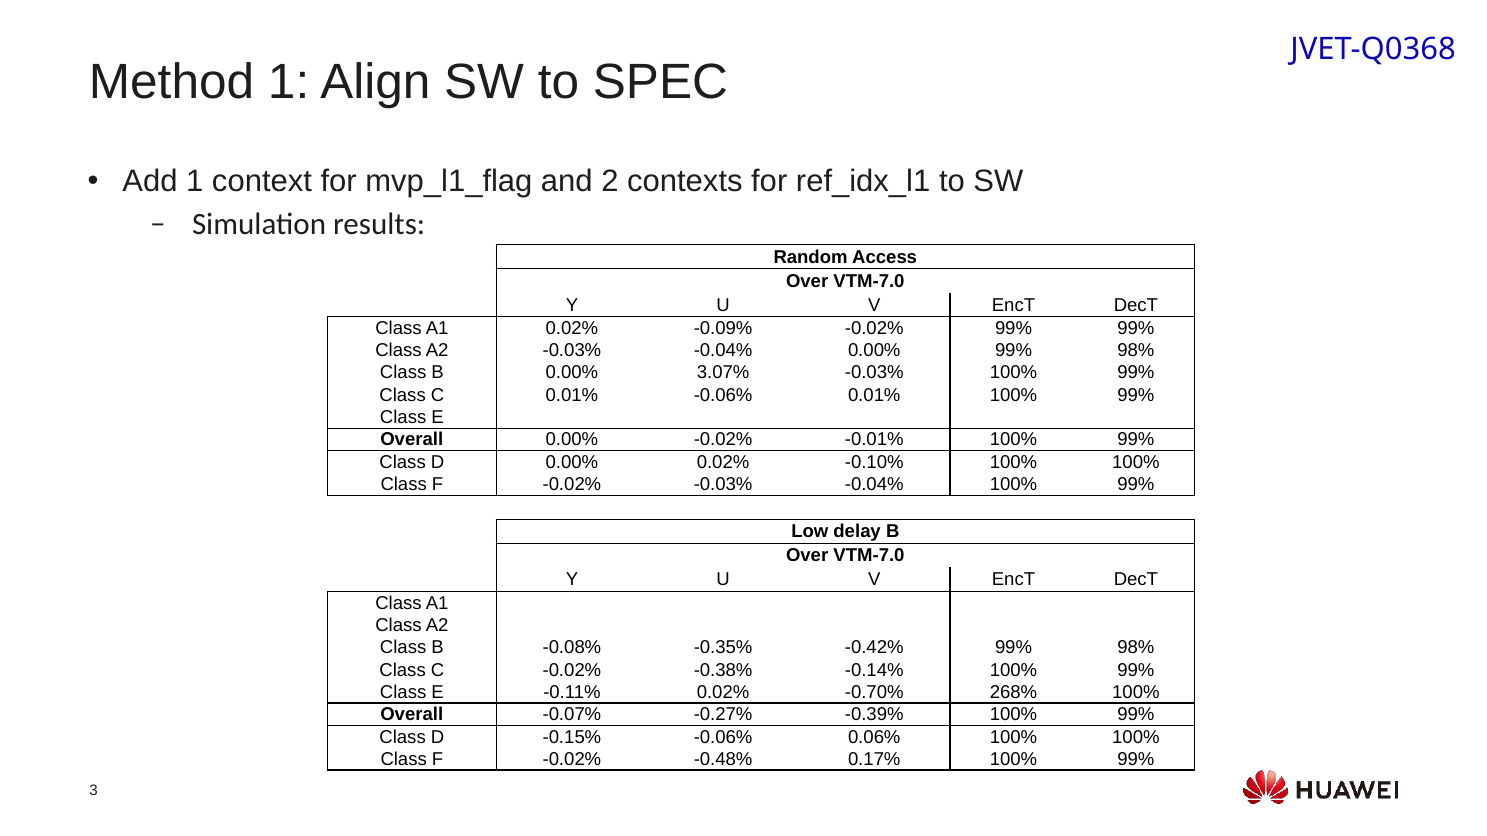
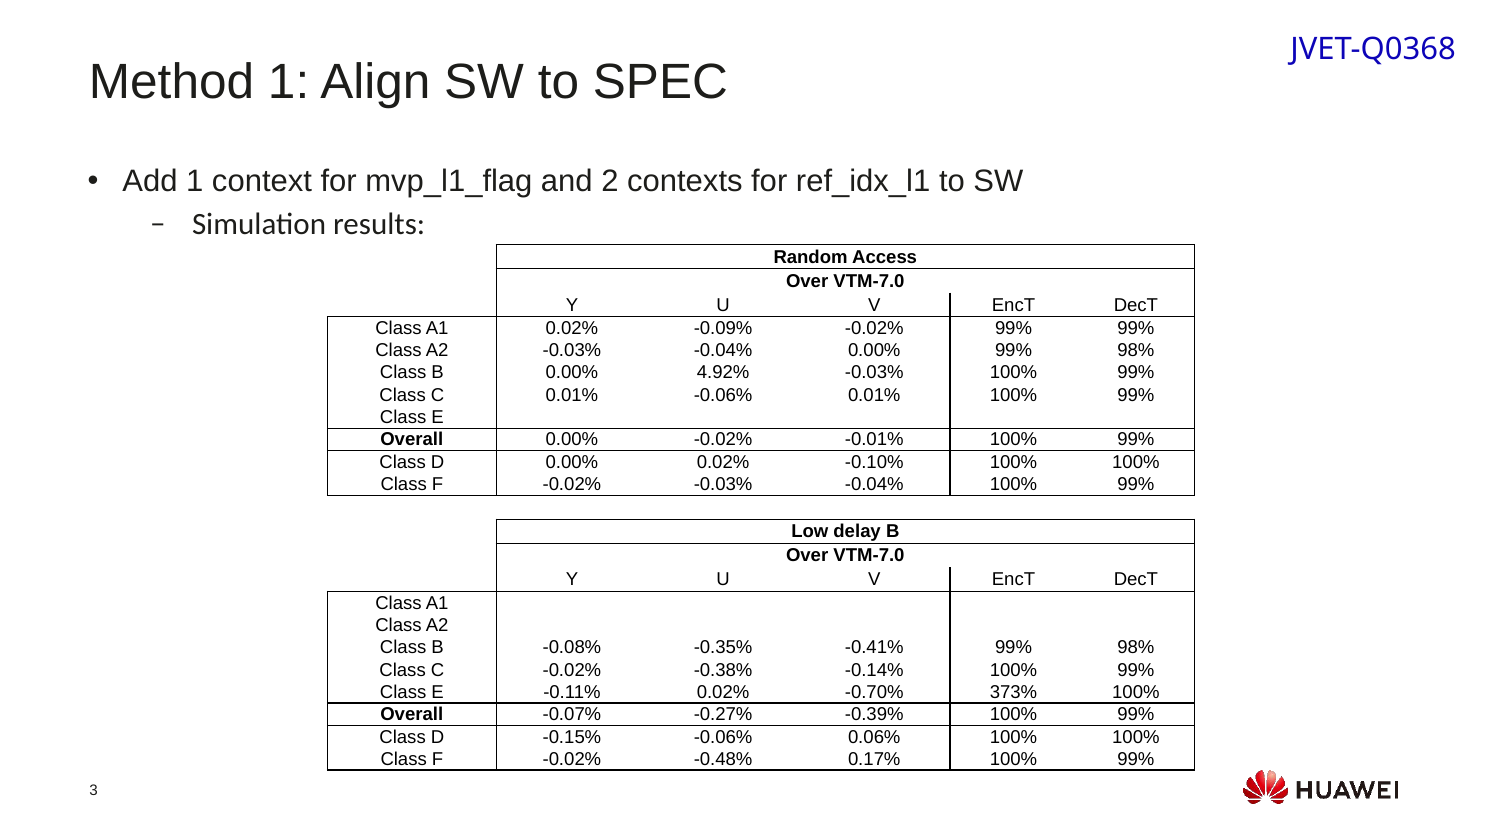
3.07%: 3.07% -> 4.92%
-0.42%: -0.42% -> -0.41%
268%: 268% -> 373%
